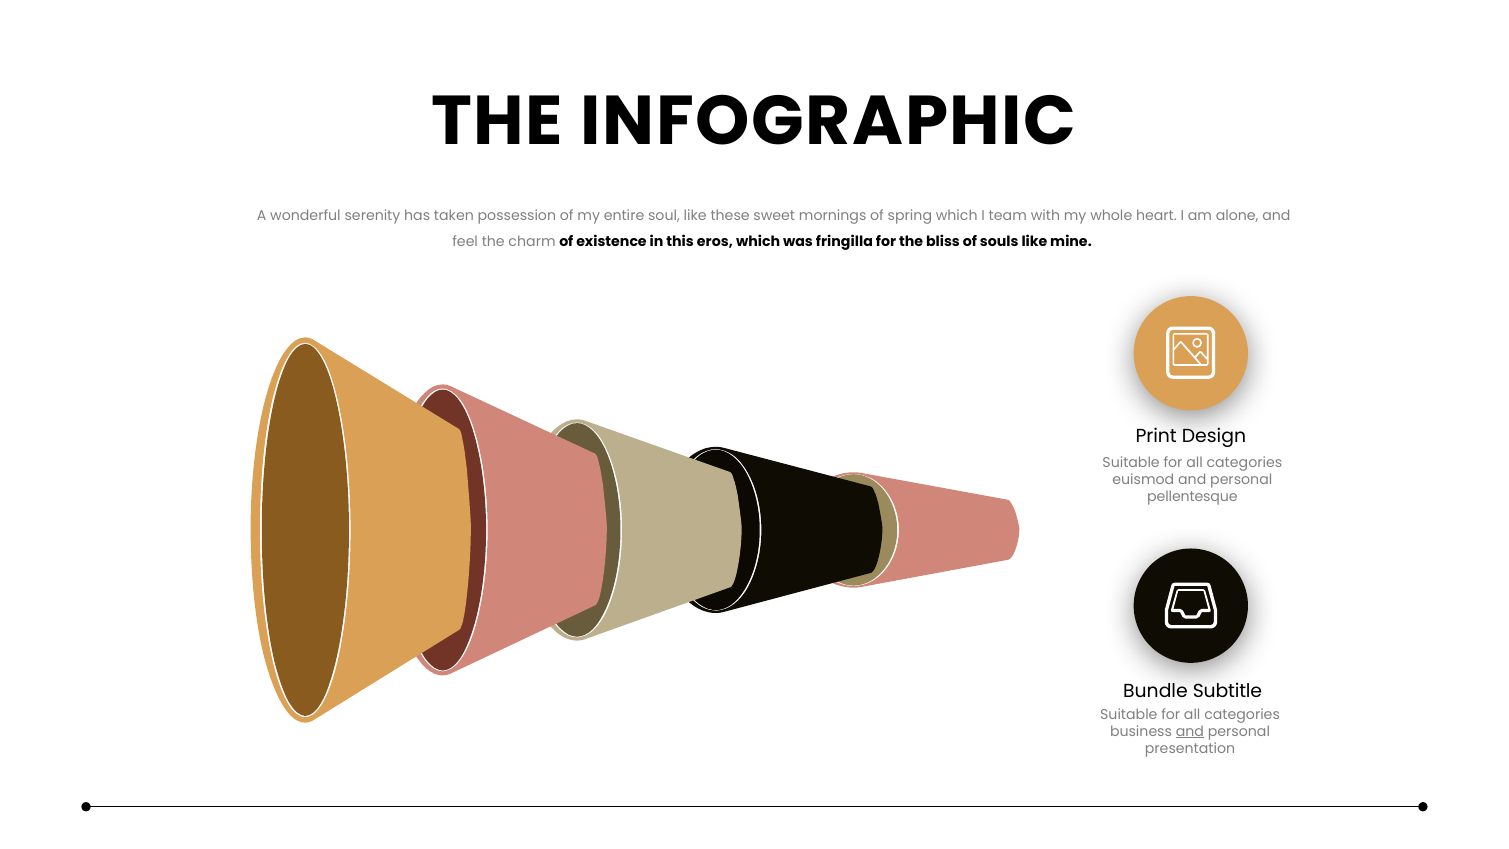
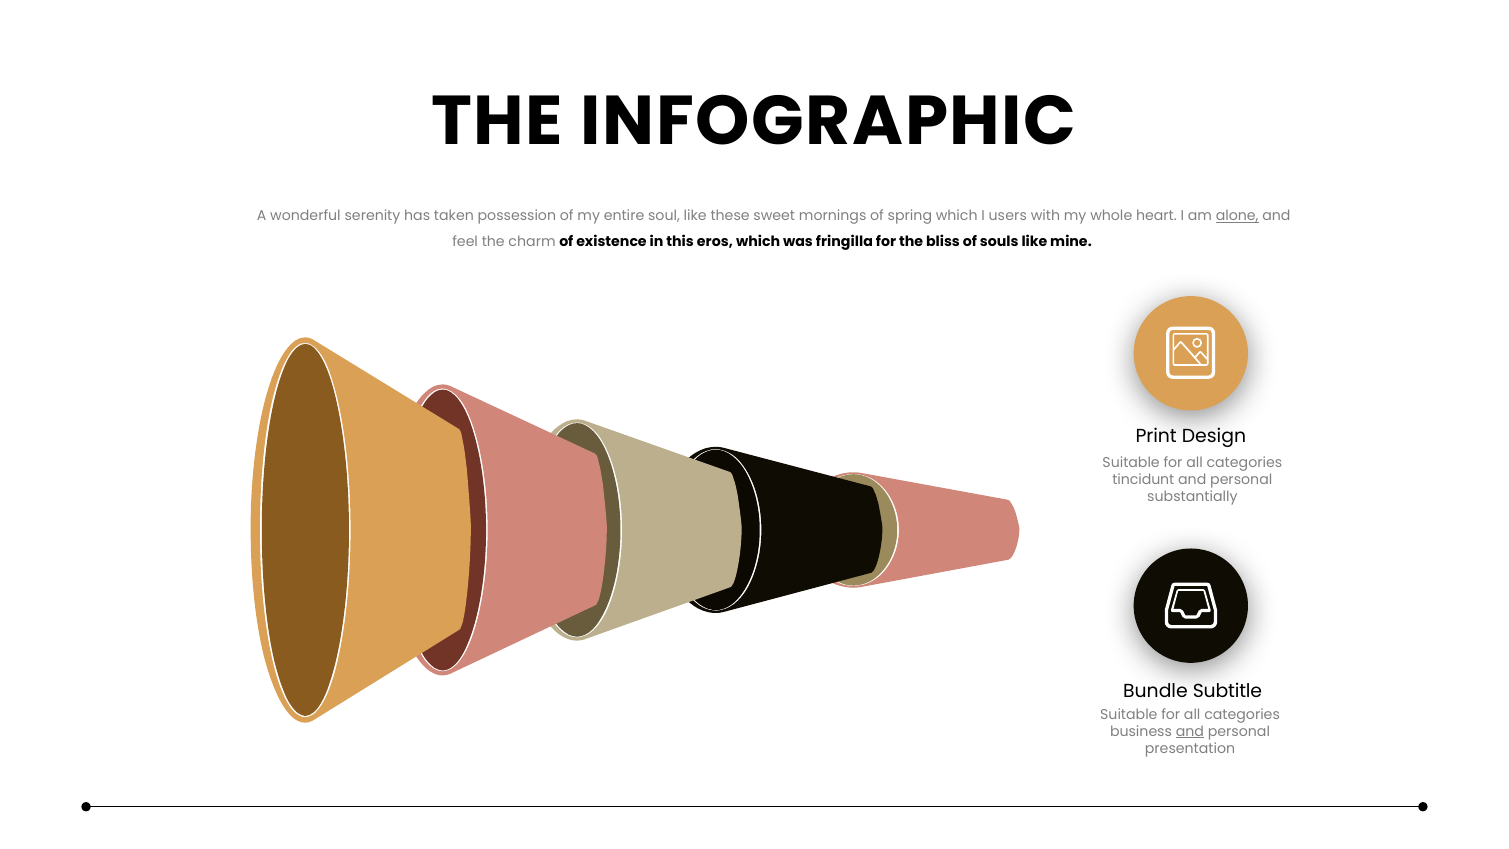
team: team -> users
alone underline: none -> present
euismod: euismod -> tincidunt
pellentesque: pellentesque -> substantially
